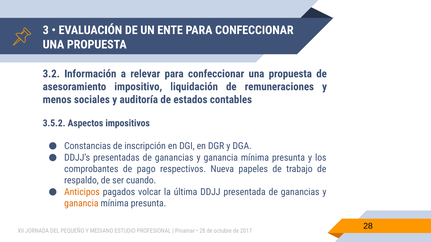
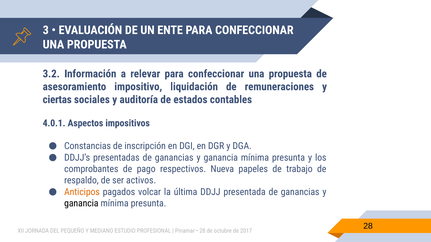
menos: menos -> ciertas
3.5.2: 3.5.2 -> 4.0.1
cuando: cuando -> activos
ganancia at (81, 204) colour: orange -> black
